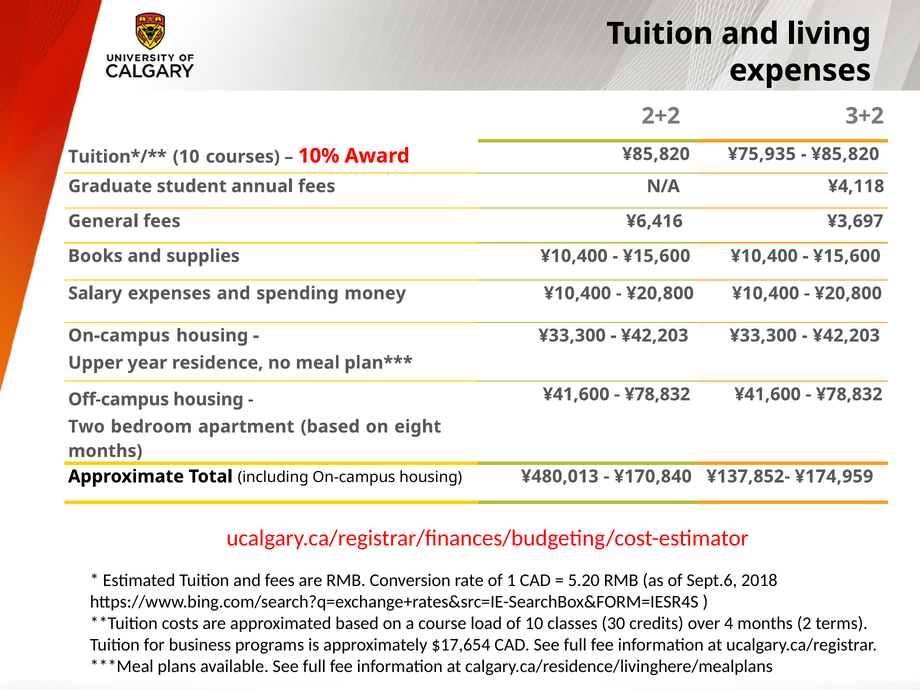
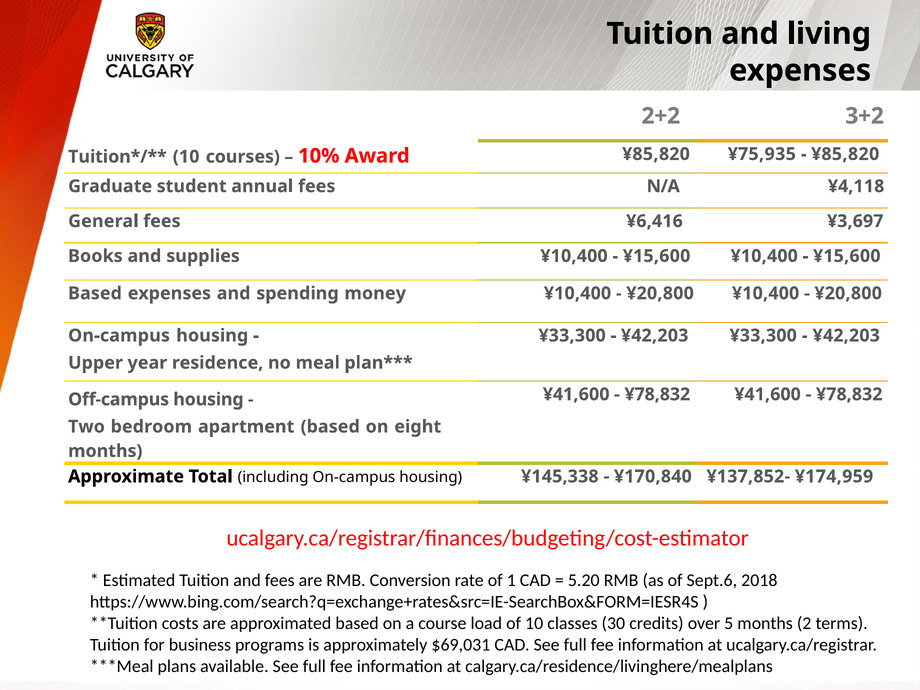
Salary at (95, 293): Salary -> Based
¥480,013: ¥480,013 -> ¥145,338
4: 4 -> 5
$17,654: $17,654 -> $69,031
